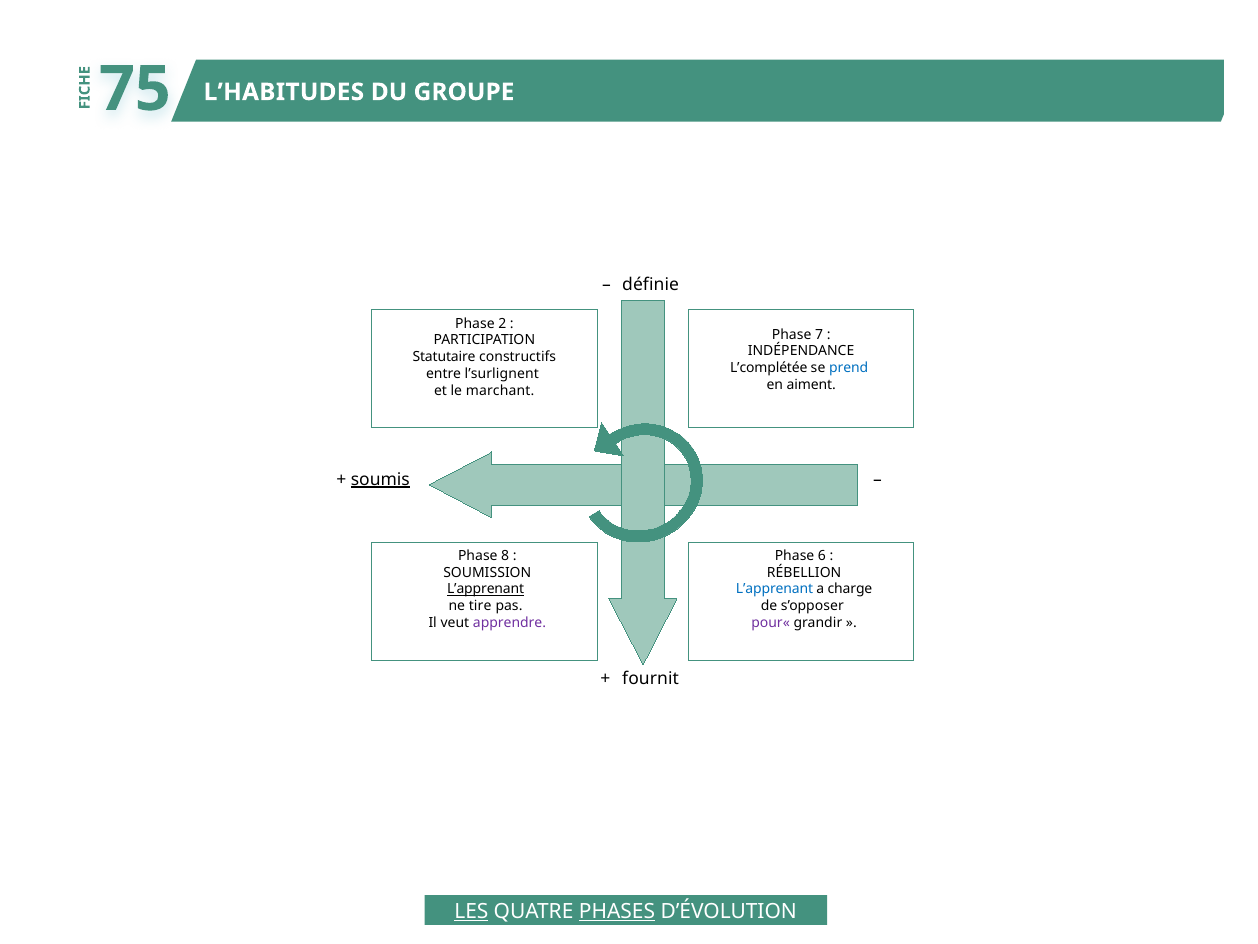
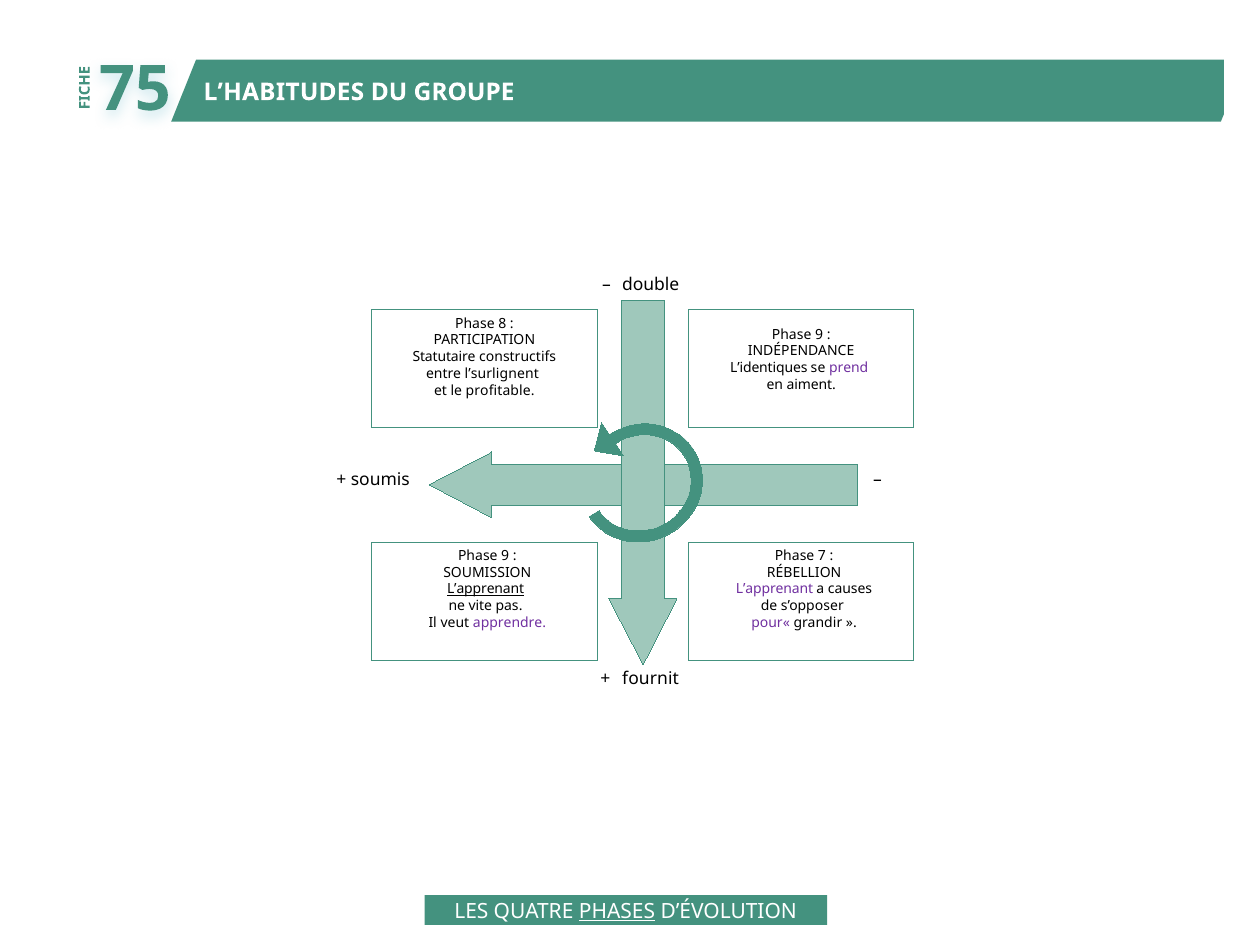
définie: définie -> double
2: 2 -> 8
7 at (819, 334): 7 -> 9
L’complétée: L’complétée -> L’identiques
prend colour: blue -> purple
marchant: marchant -> profitable
soumis underline: present -> none
8 at (505, 555): 8 -> 9
6: 6 -> 7
L’apprenant at (775, 589) colour: blue -> purple
charge: charge -> causes
tire: tire -> vite
LES underline: present -> none
